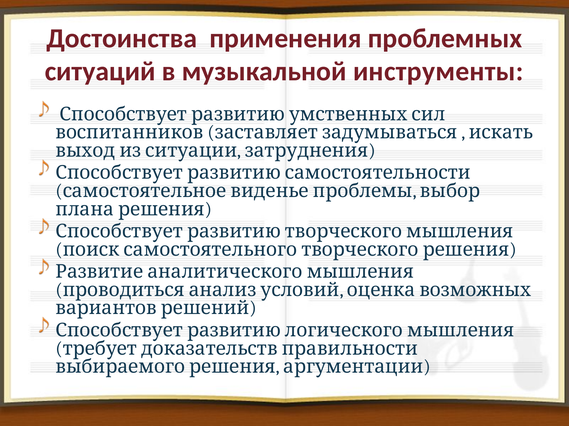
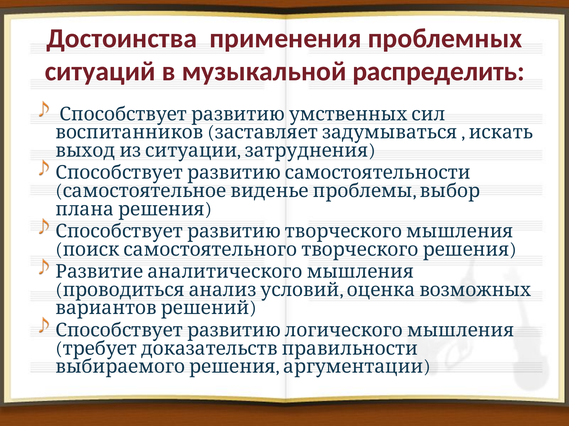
инструменты: инструменты -> распределить
